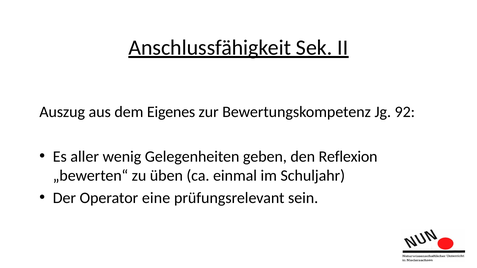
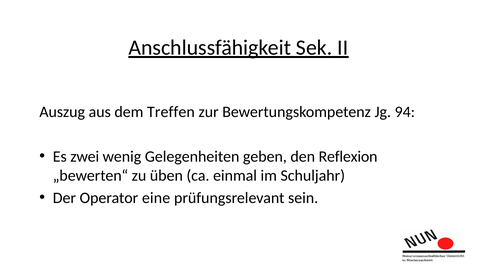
Eigenes: Eigenes -> Treffen
92: 92 -> 94
aller: aller -> zwei
